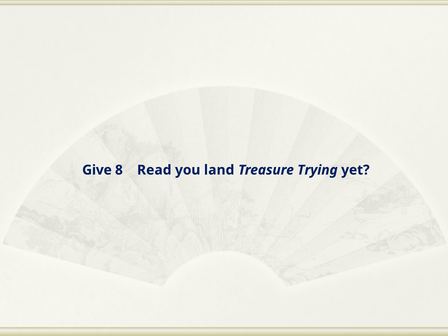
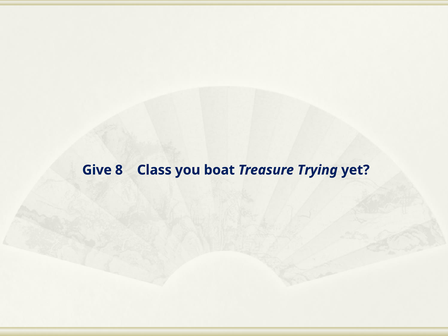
Read: Read -> Class
land: land -> boat
